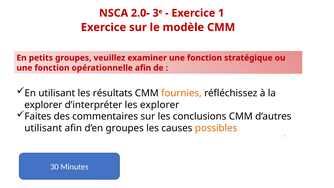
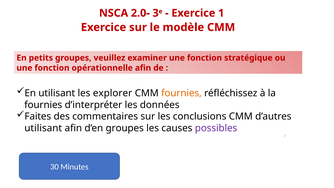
résultats: résultats -> explorer
explorer at (43, 105): explorer -> fournies
les explorer: explorer -> données
possibles colour: orange -> purple
